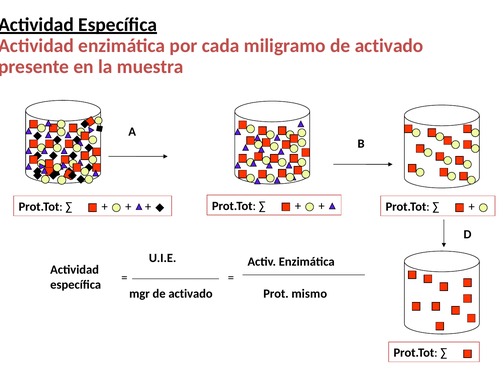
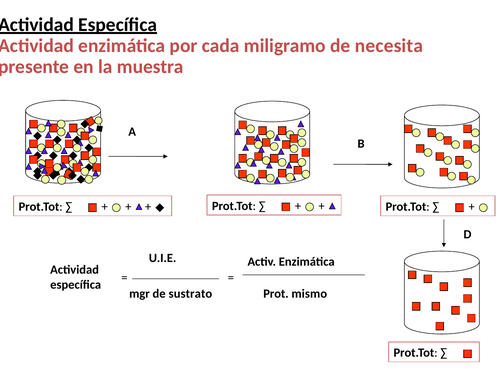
miligramo de activado: activado -> necesita
mgr de activado: activado -> sustrato
